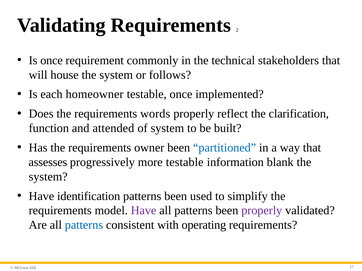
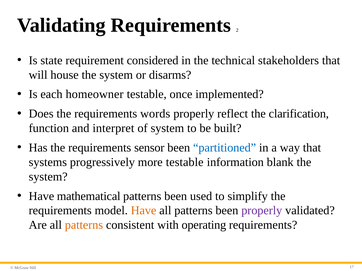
Is once: once -> state
commonly: commonly -> considered
follows: follows -> disarms
attended: attended -> interpret
owner: owner -> sensor
assesses: assesses -> systems
identification: identification -> mathematical
Have at (144, 211) colour: purple -> orange
patterns at (84, 225) colour: blue -> orange
